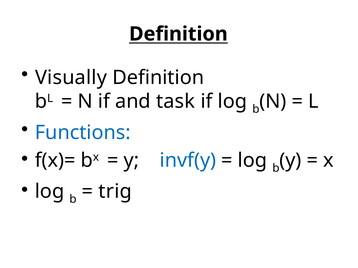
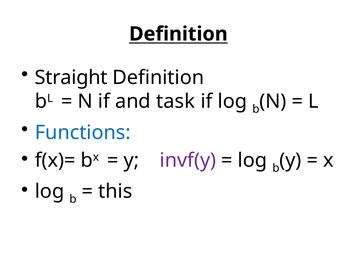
Visually: Visually -> Straight
invf(y colour: blue -> purple
trig: trig -> this
